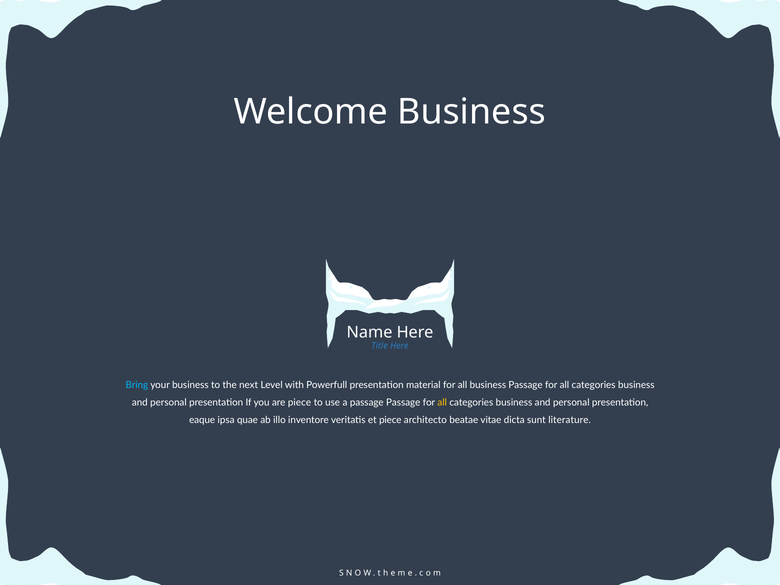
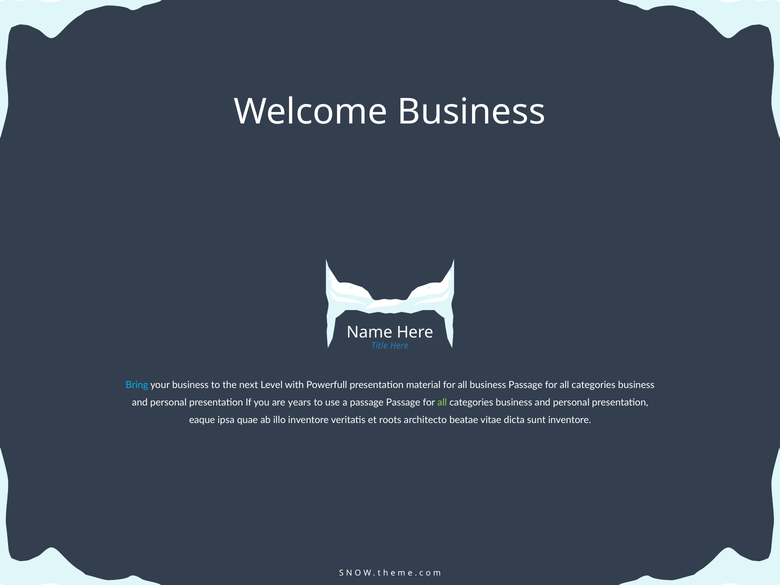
are piece: piece -> years
all at (442, 402) colour: yellow -> light green
et piece: piece -> roots
sunt literature: literature -> inventore
